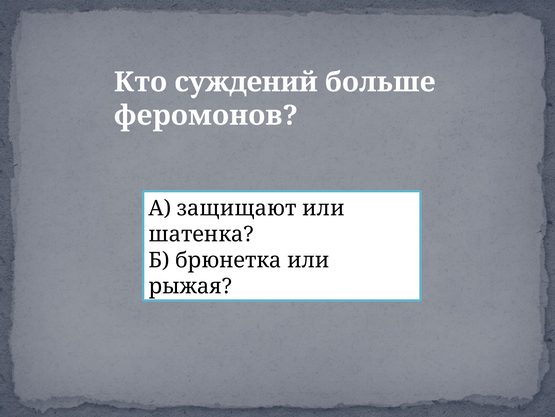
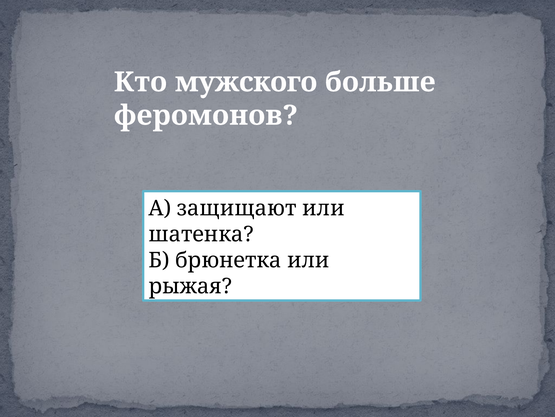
суждений: суждений -> мужского
